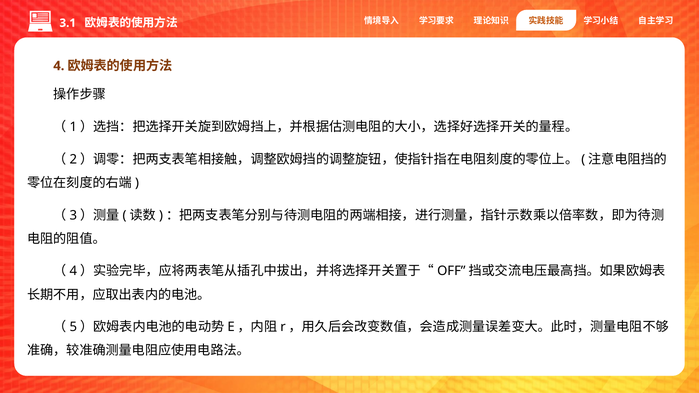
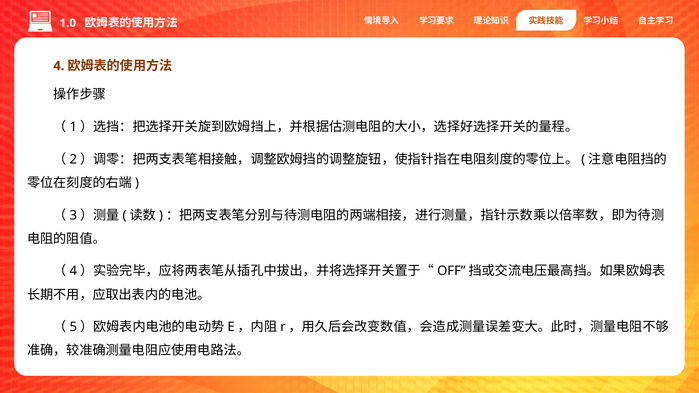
3.1: 3.1 -> 1.0
